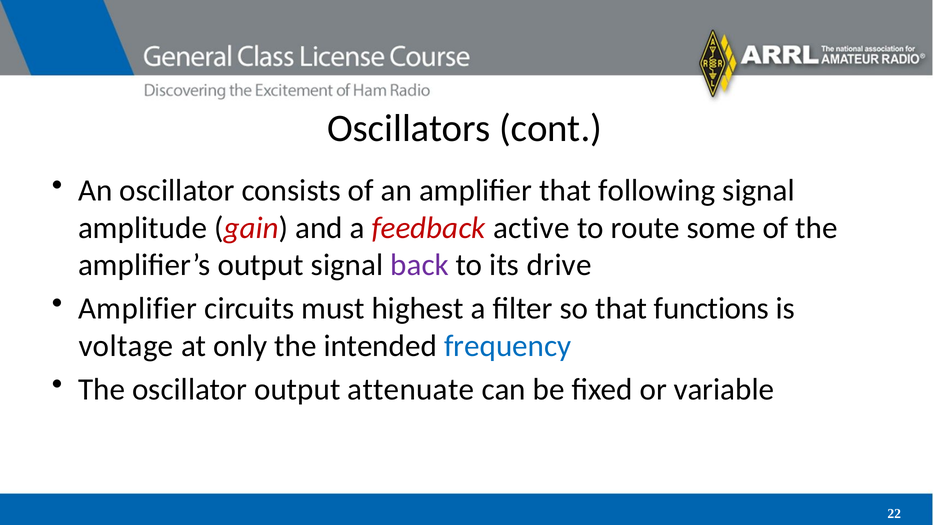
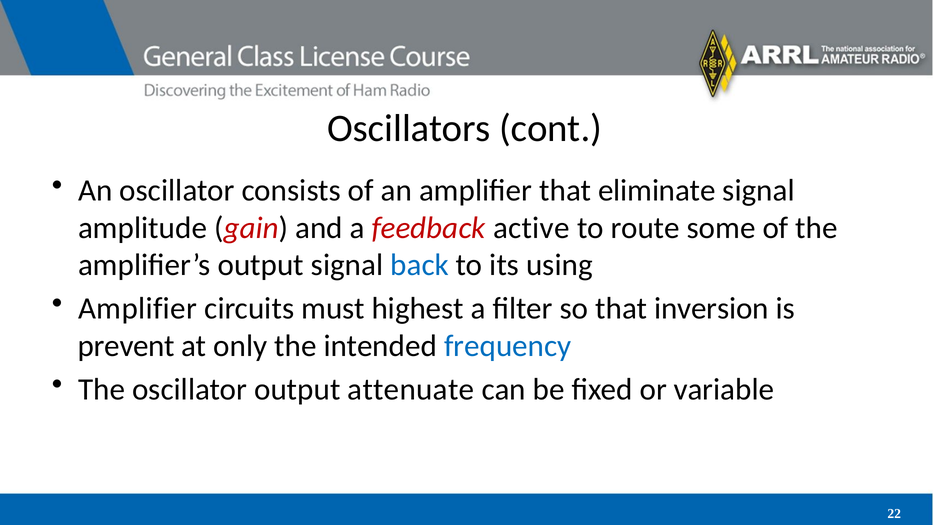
following: following -> eliminate
back colour: purple -> blue
drive: drive -> using
functions: functions -> inversion
voltage: voltage -> prevent
